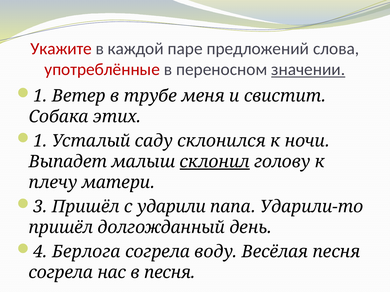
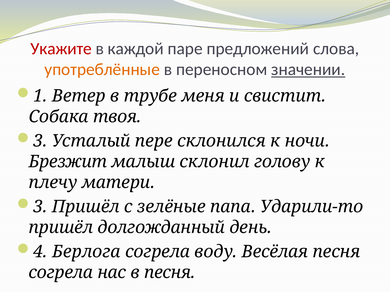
употреблённые colour: red -> orange
этих: этих -> твоя
1 at (40, 141): 1 -> 3
саду: саду -> пере
Выпадет: Выпадет -> Брезжит
склонил underline: present -> none
ударили: ударили -> зелёные
